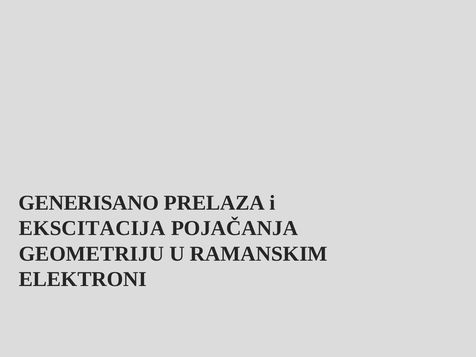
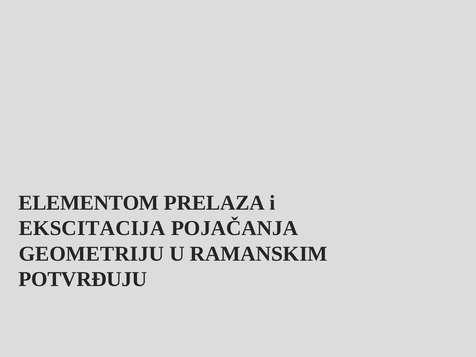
GENERISANO: GENERISANO -> ELEMENTOM
ELEKTRONI: ELEKTRONI -> POTVRĐUJU
